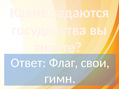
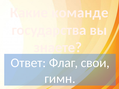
задаются: задаются -> команде
